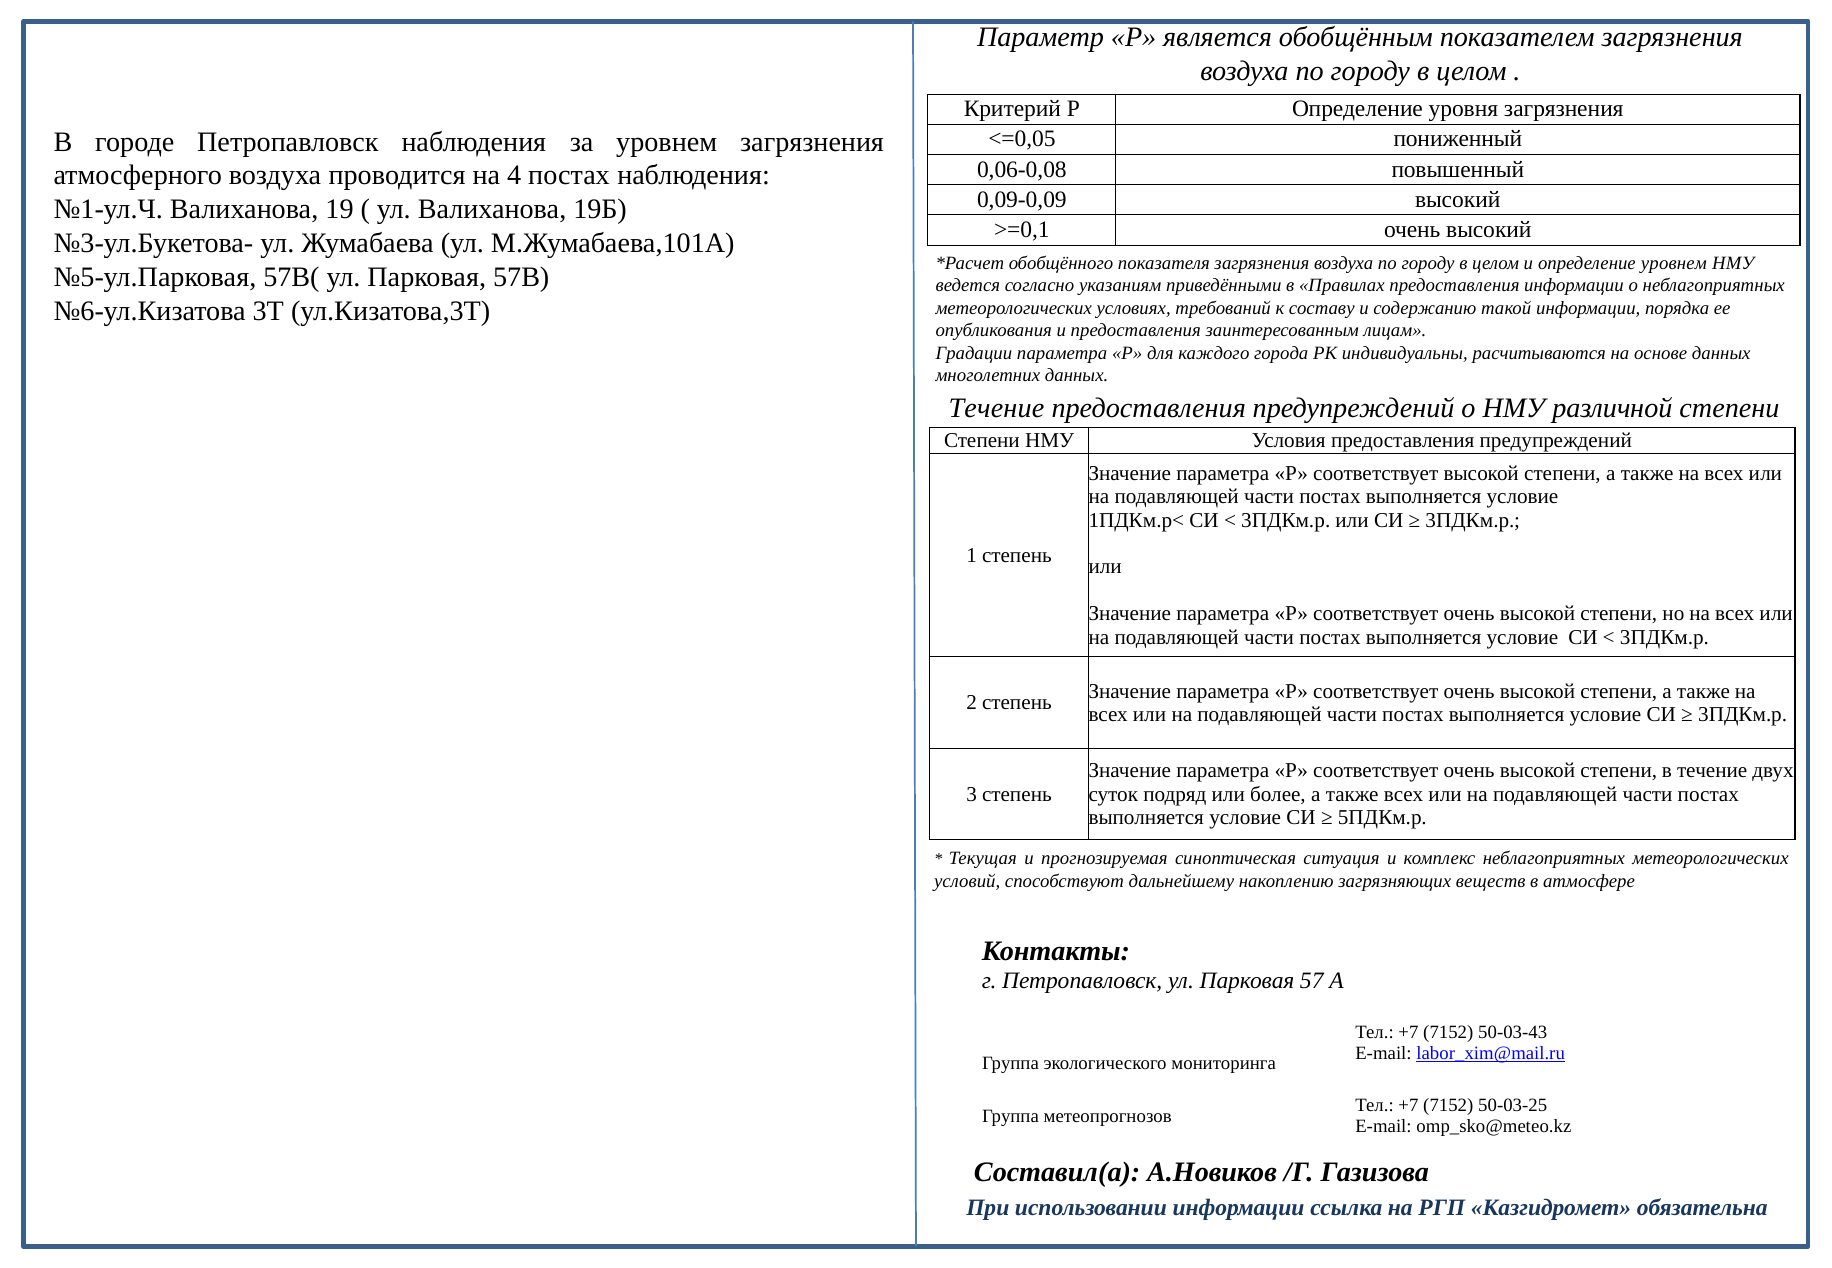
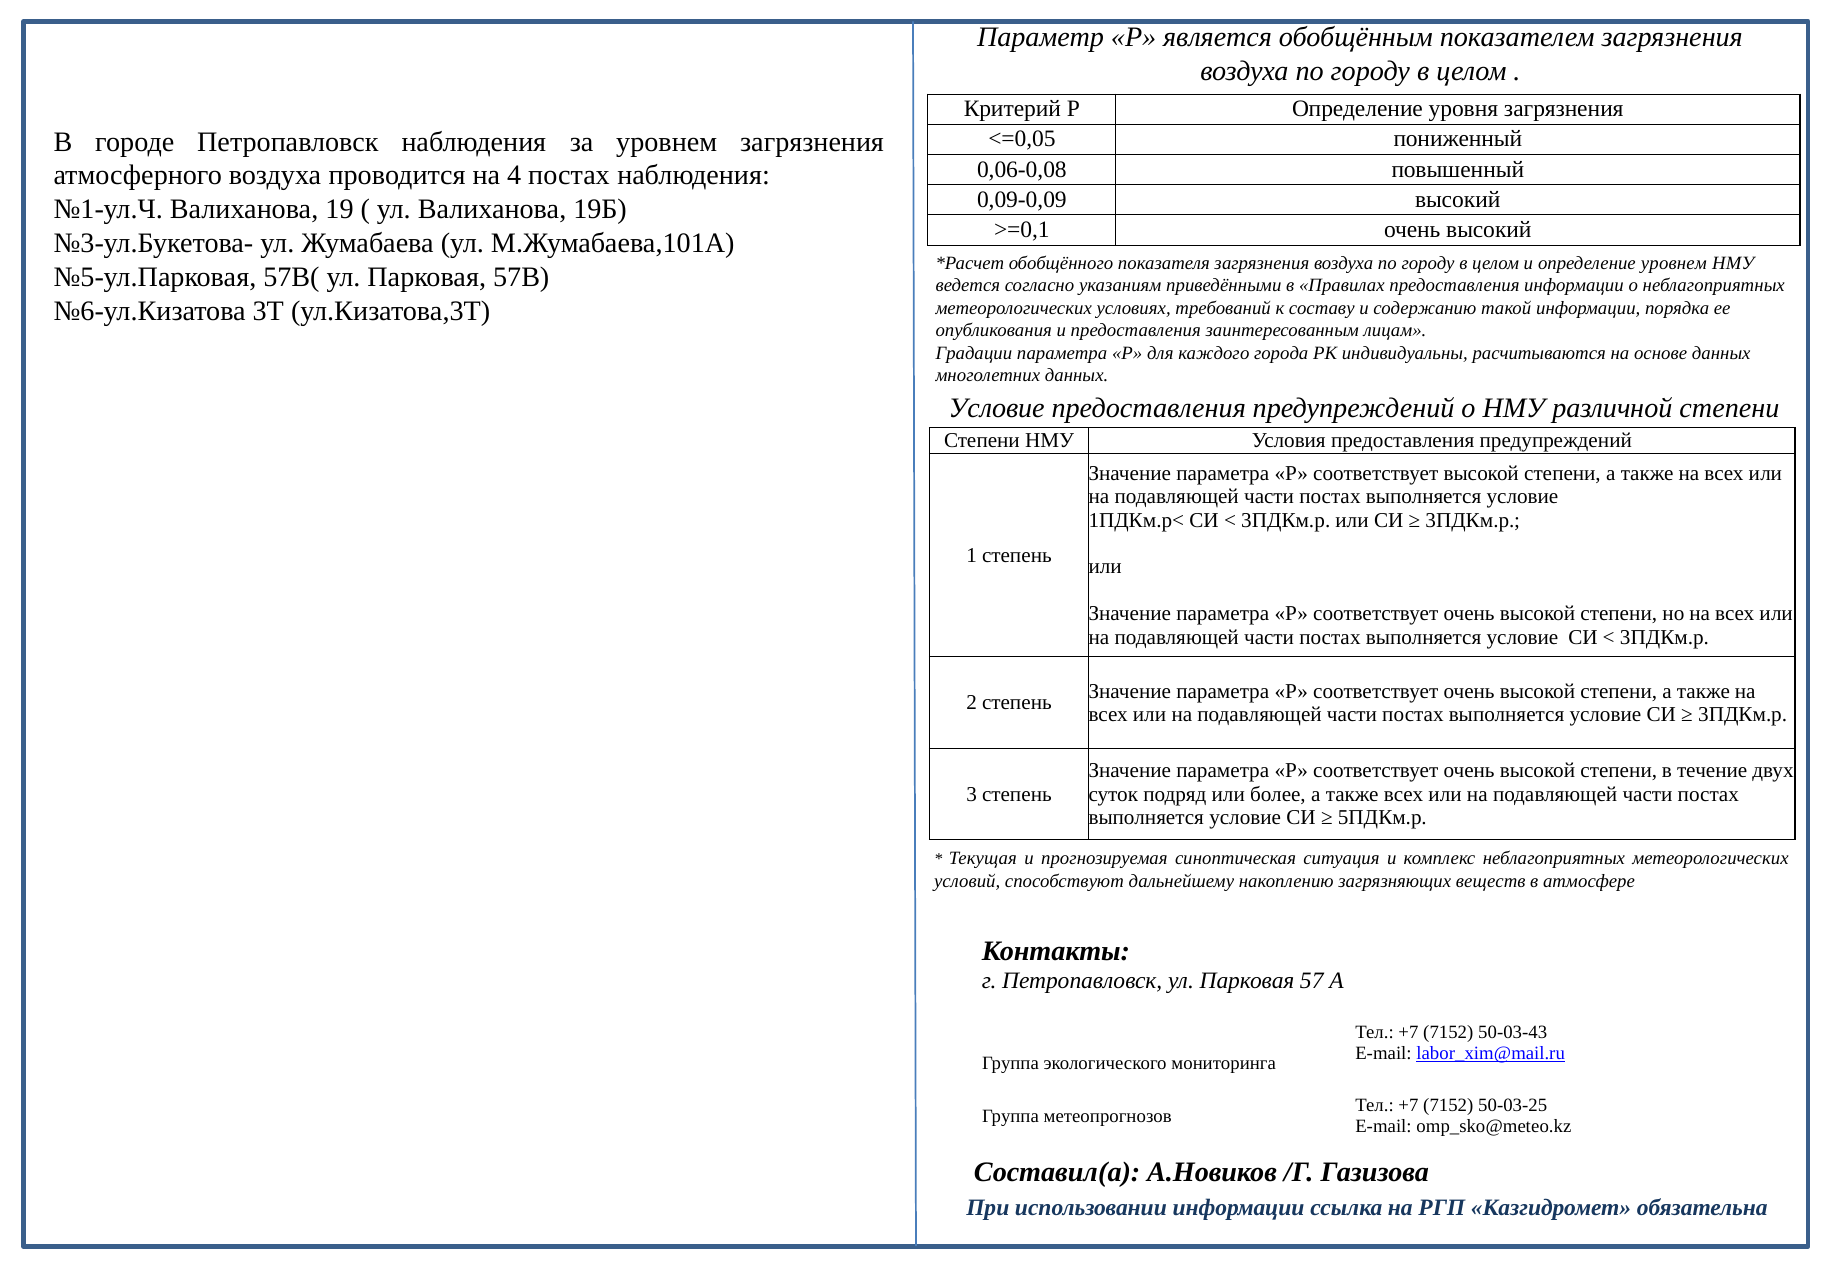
Течение at (997, 408): Течение -> Условие
